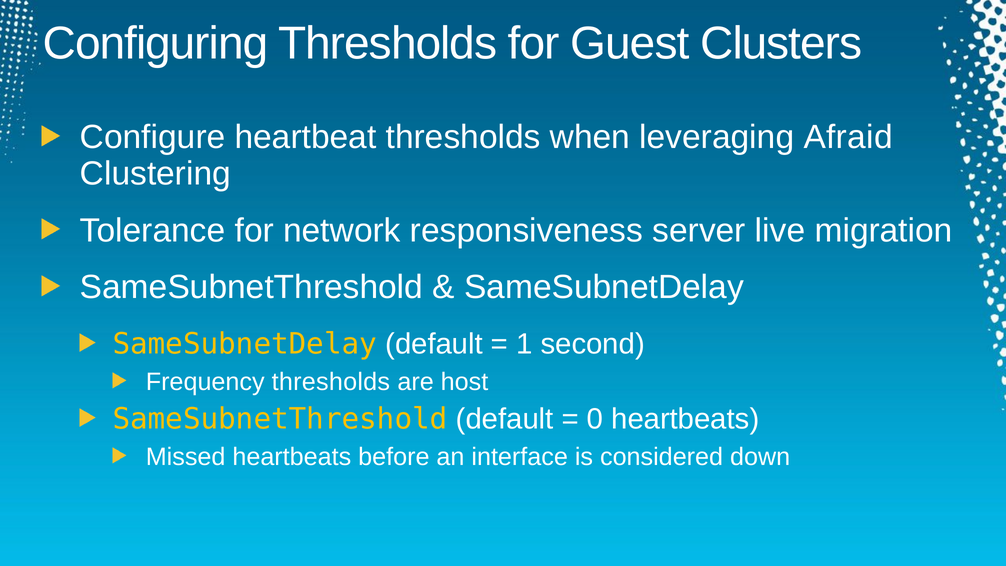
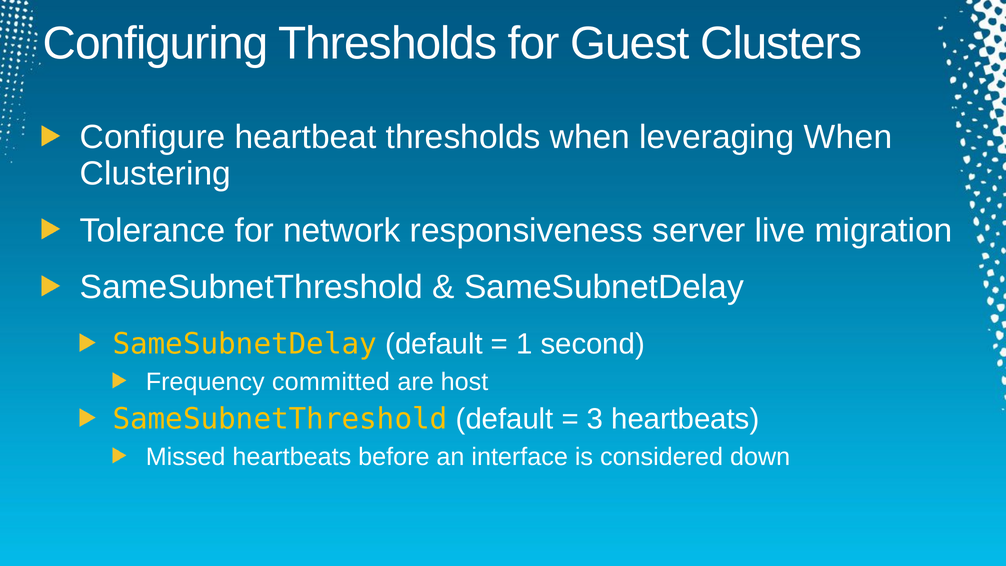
leveraging Afraid: Afraid -> When
Frequency thresholds: thresholds -> committed
0: 0 -> 3
